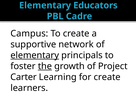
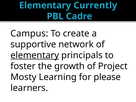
Educators: Educators -> Currently
the underline: present -> none
Carter: Carter -> Mosty
for create: create -> please
